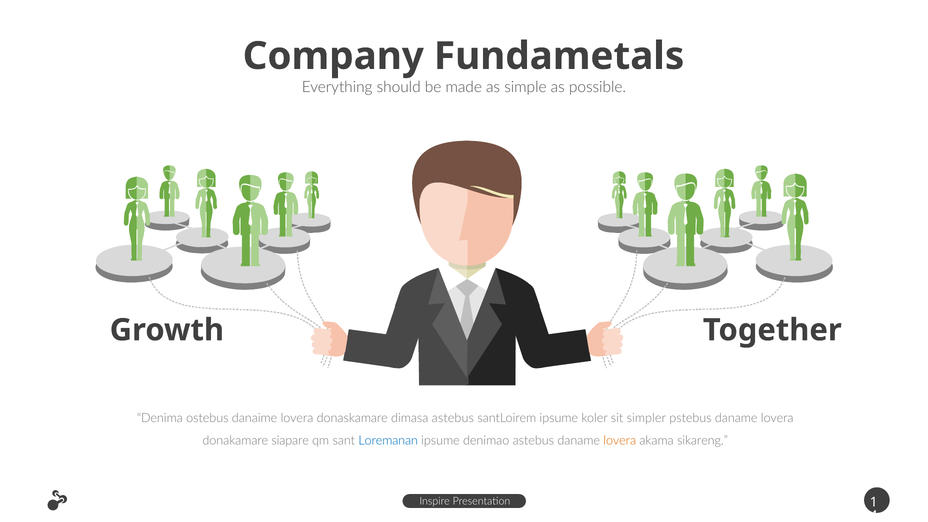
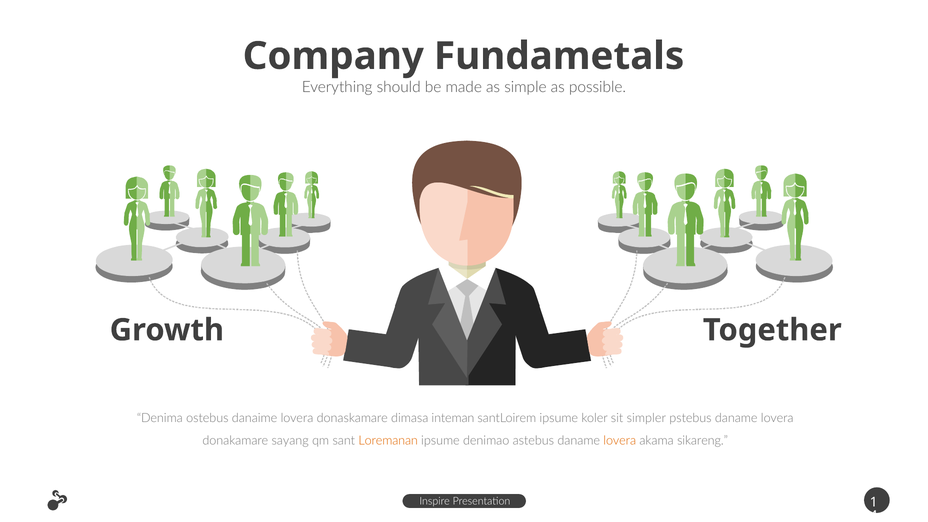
dimasa astebus: astebus -> inteman
siapare: siapare -> sayang
Loremanan colour: blue -> orange
